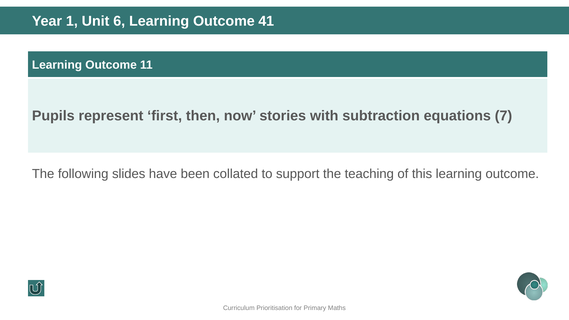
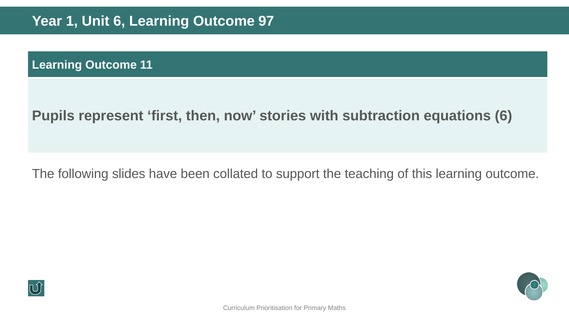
41: 41 -> 97
equations 7: 7 -> 6
